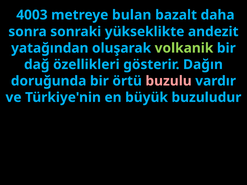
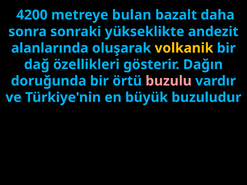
4003: 4003 -> 4200
yatağından: yatağından -> alanlarında
volkanik colour: light green -> yellow
